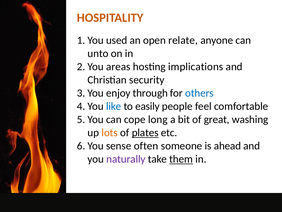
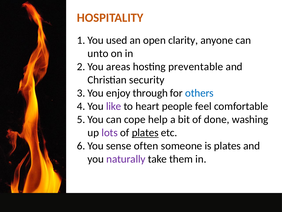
relate: relate -> clarity
implications: implications -> preventable
like colour: blue -> purple
easily: easily -> heart
long: long -> help
great: great -> done
lots colour: orange -> purple
is ahead: ahead -> plates
them underline: present -> none
